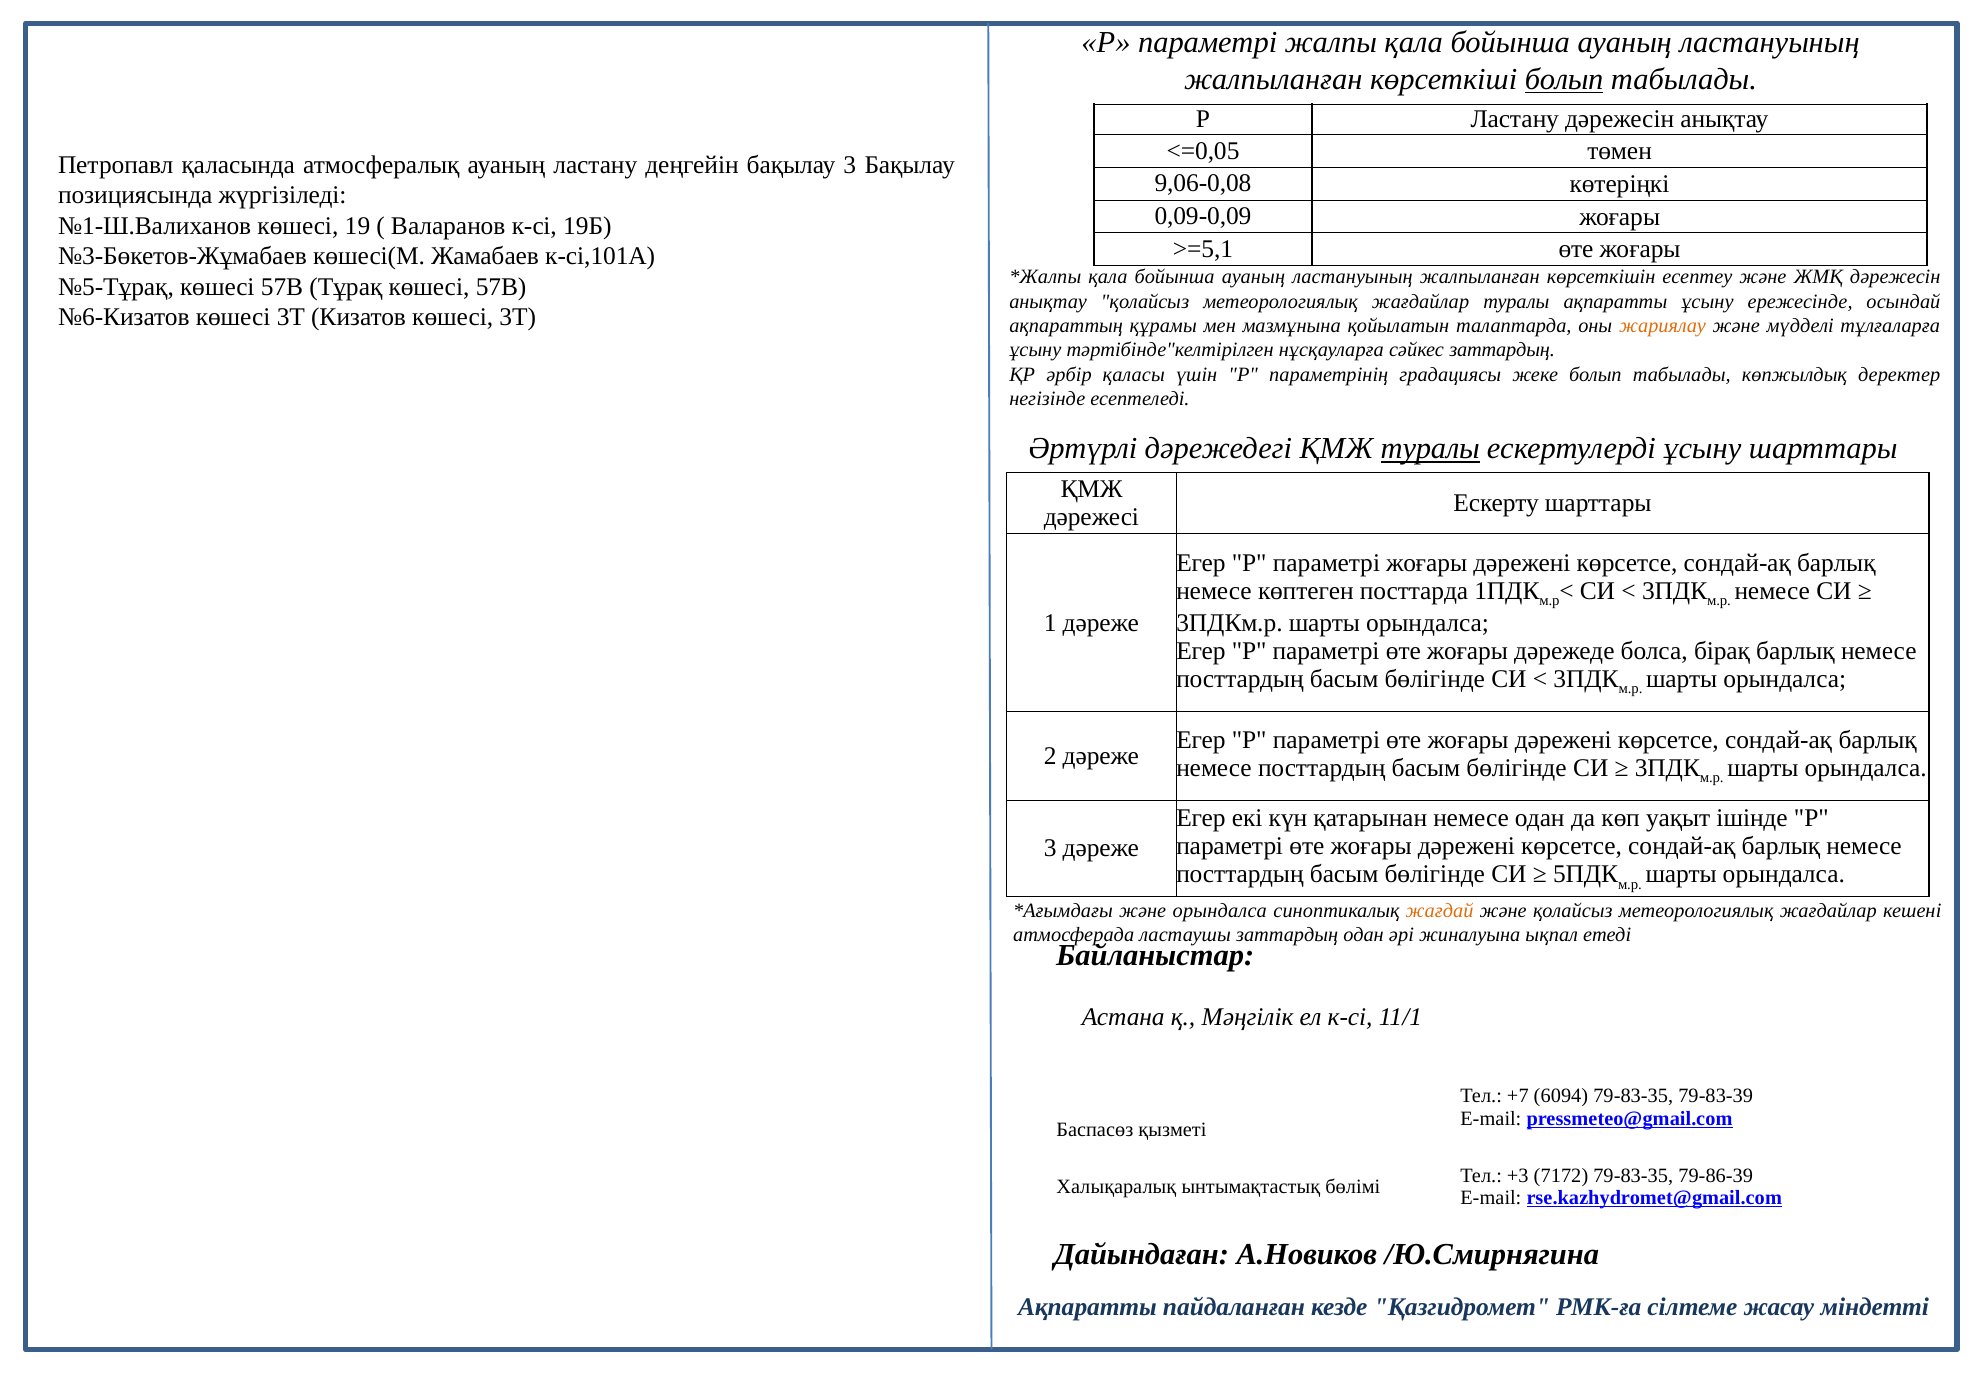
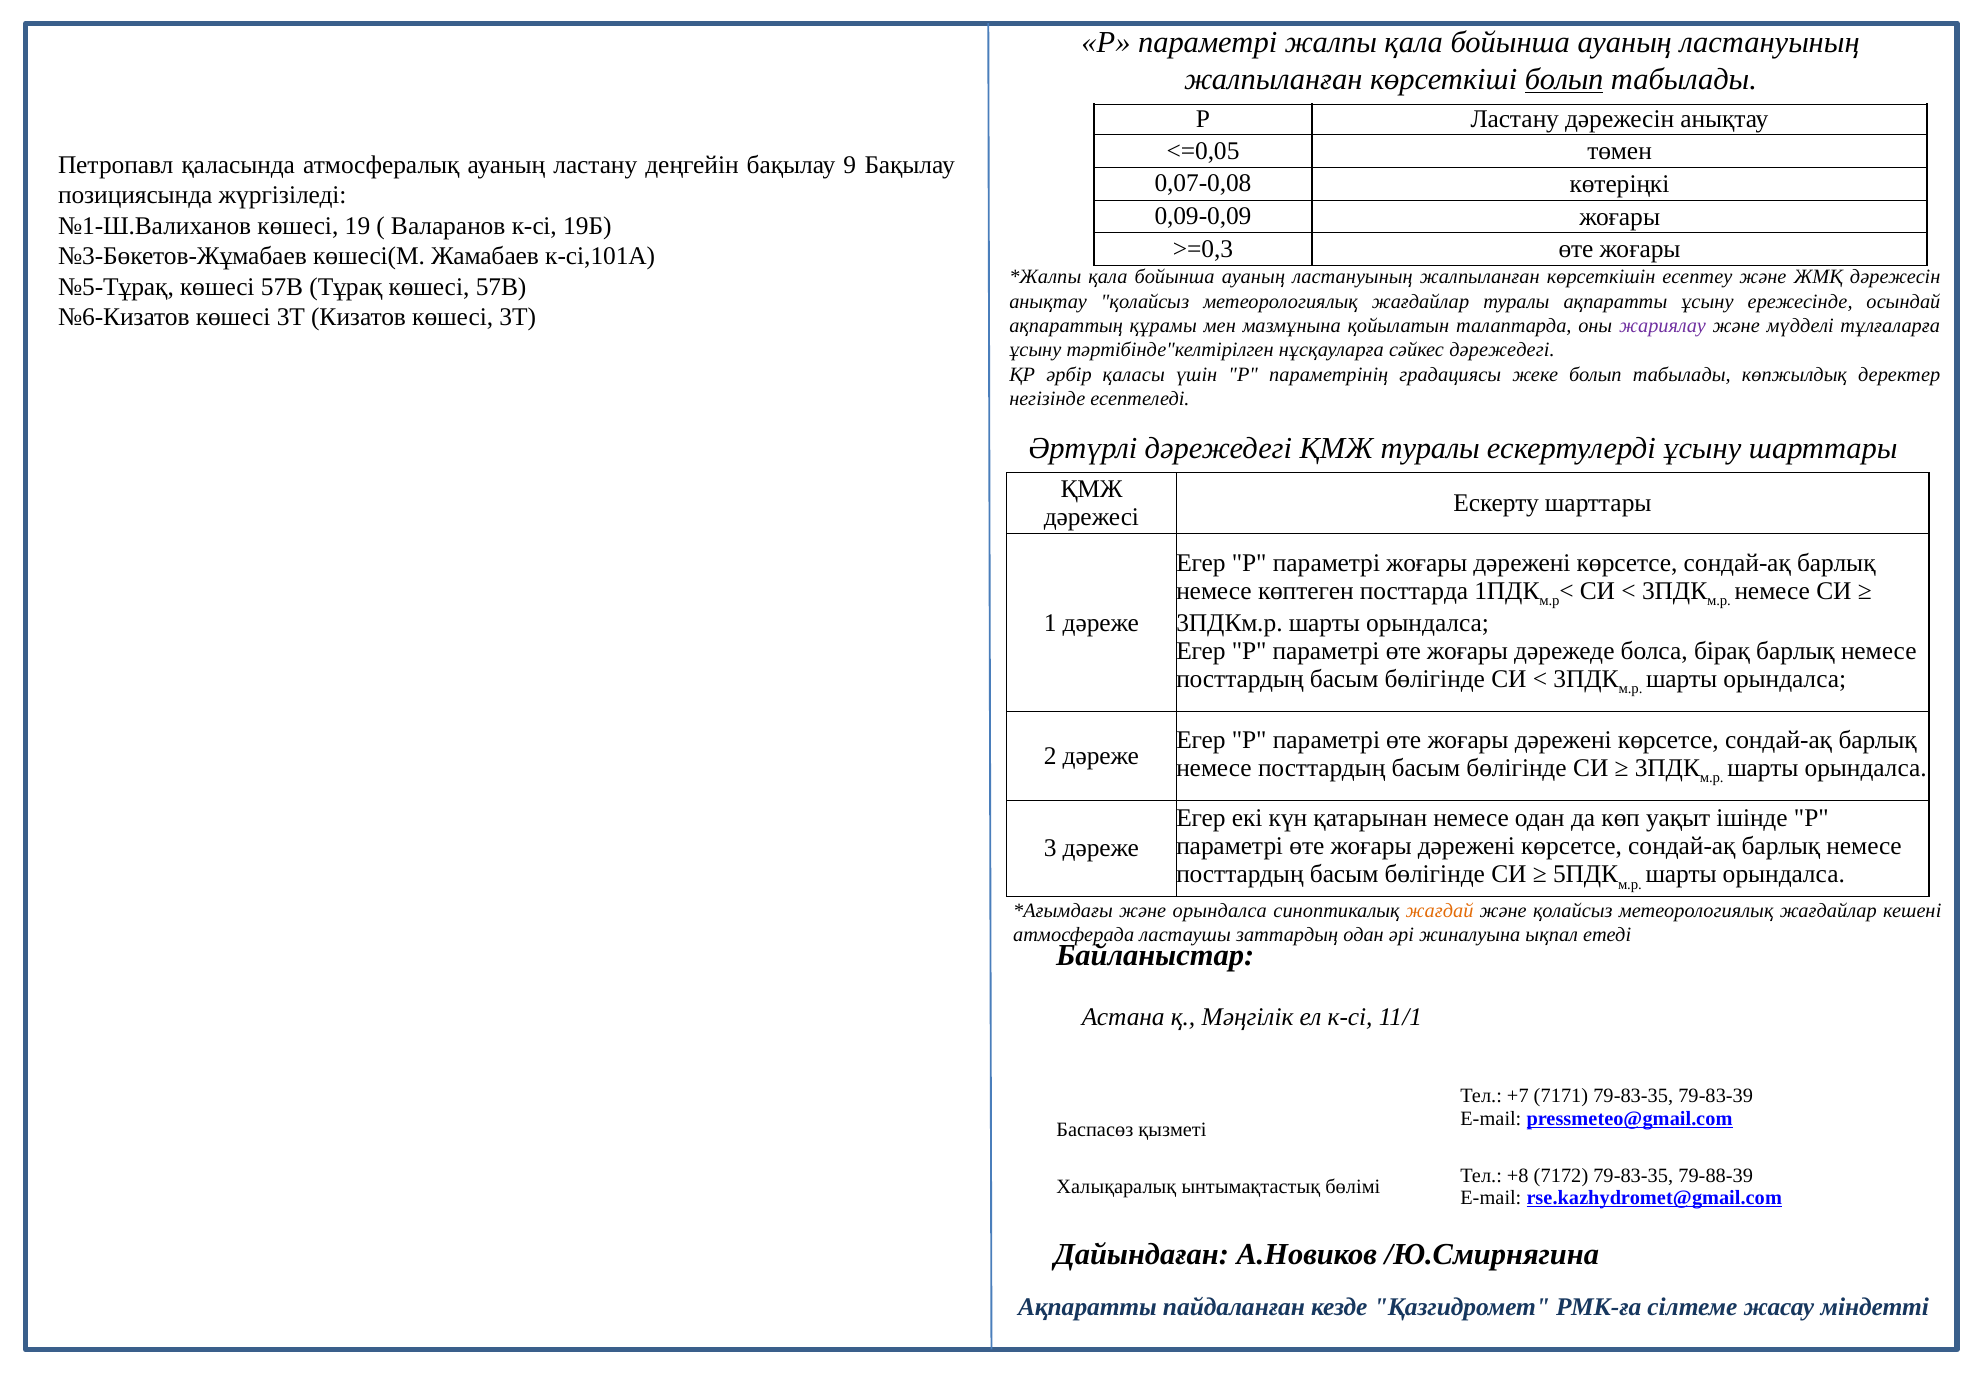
бақылау 3: 3 -> 9
9,06-0,08: 9,06-0,08 -> 0,07-0,08
>=5,1: >=5,1 -> >=0,3
жариялау colour: orange -> purple
сәйкес заттардың: заттардың -> дәрежедегі
туралы at (1430, 449) underline: present -> none
6094: 6094 -> 7171
+3: +3 -> +8
79-86-39: 79-86-39 -> 79-88-39
